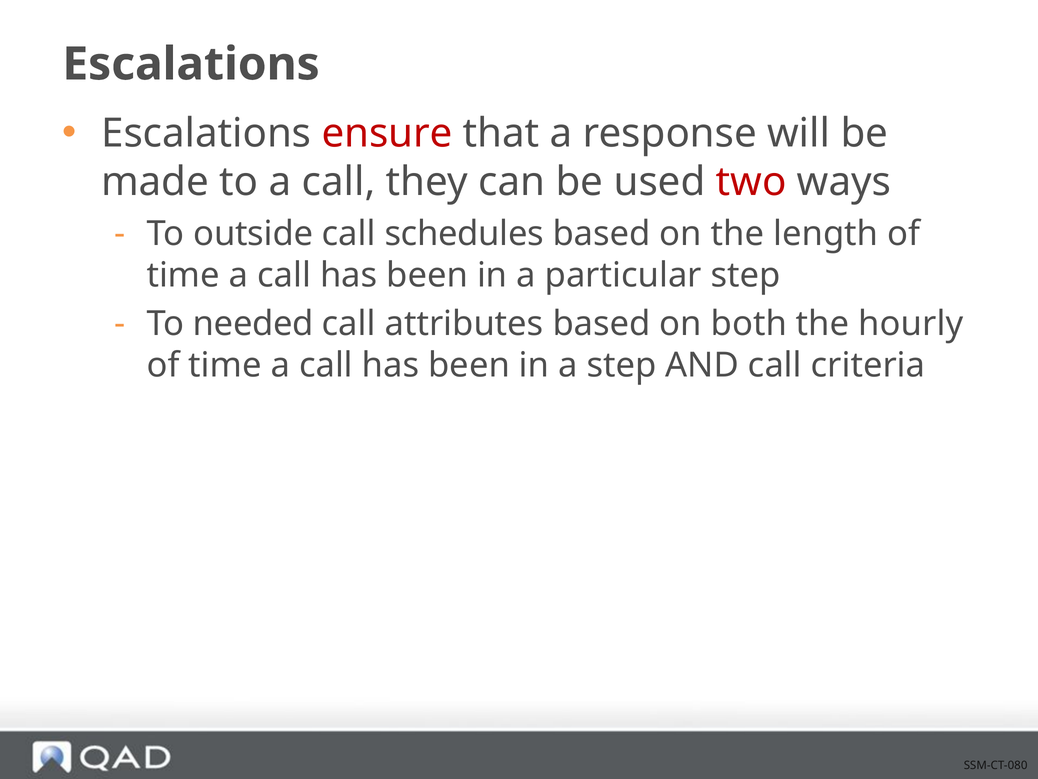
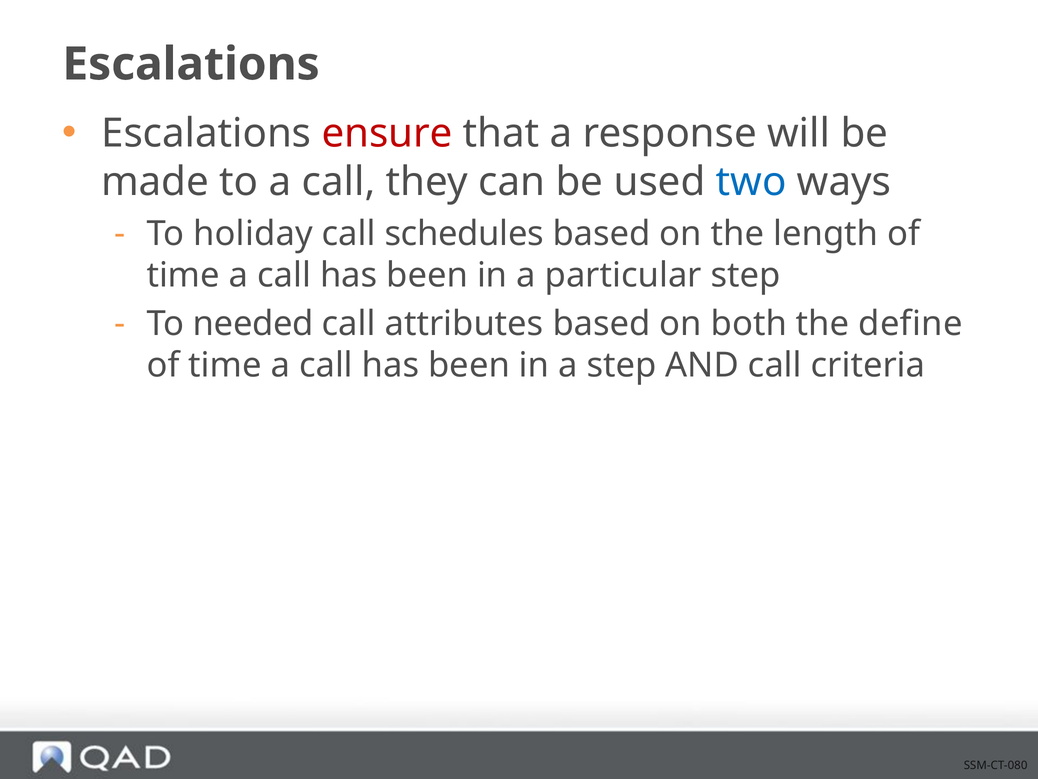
two colour: red -> blue
outside: outside -> holiday
hourly: hourly -> define
